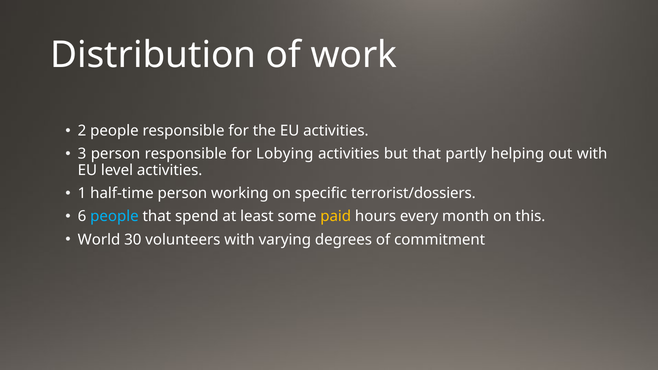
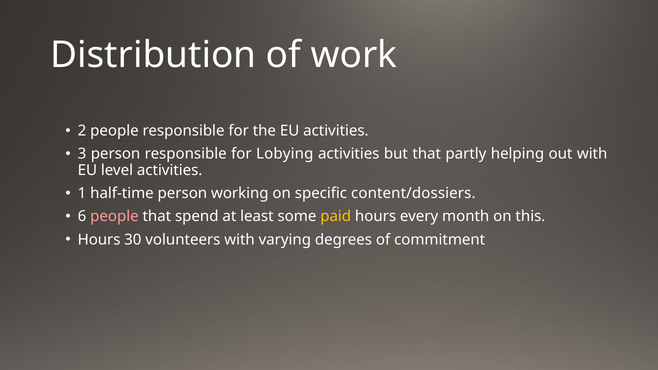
terrorist/dossiers: terrorist/dossiers -> content/dossiers
people at (114, 216) colour: light blue -> pink
World at (99, 240): World -> Hours
